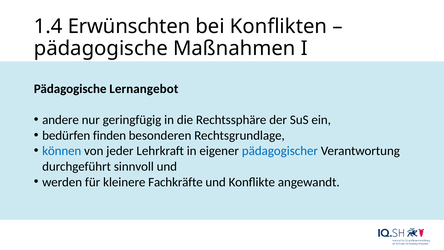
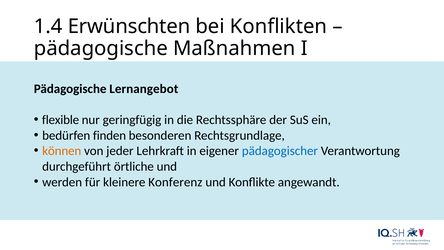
andere: andere -> flexible
können colour: blue -> orange
sinnvoll: sinnvoll -> örtliche
Fachkräfte: Fachkräfte -> Konferenz
